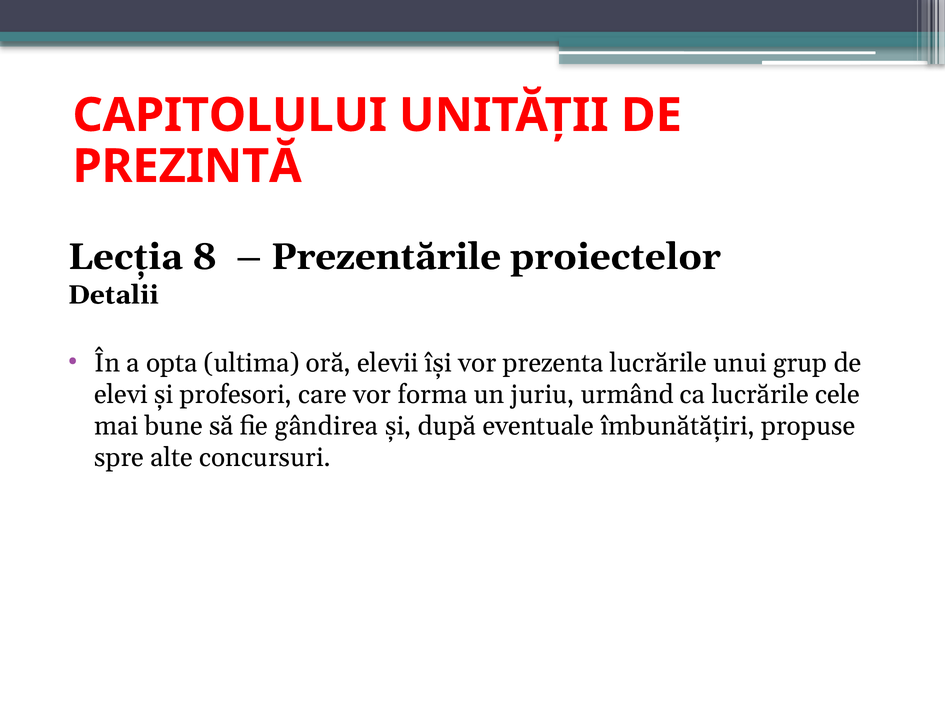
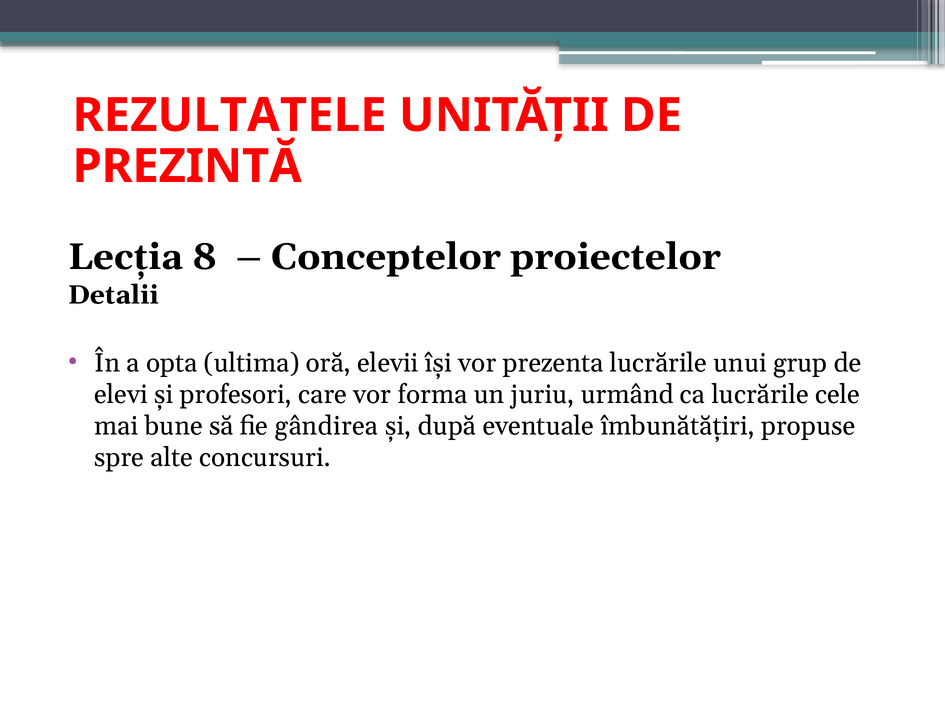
CAPITOLULUI: CAPITOLULUI -> REZULTATELE
Prezentările: Prezentările -> Conceptelor
